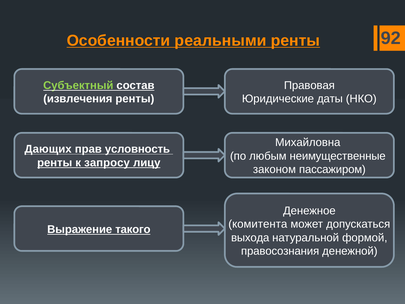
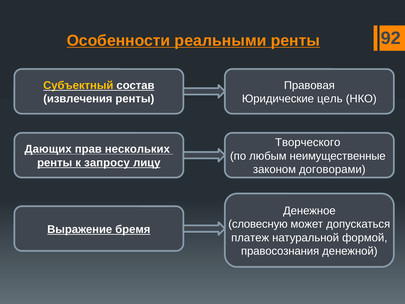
Субъектный colour: light green -> yellow
даты: даты -> цель
Михайловна: Михайловна -> Творческого
условность: условность -> нескольких
пассажиром: пассажиром -> договорами
комитента: комитента -> словесную
такого: такого -> бремя
выхода: выхода -> платеж
